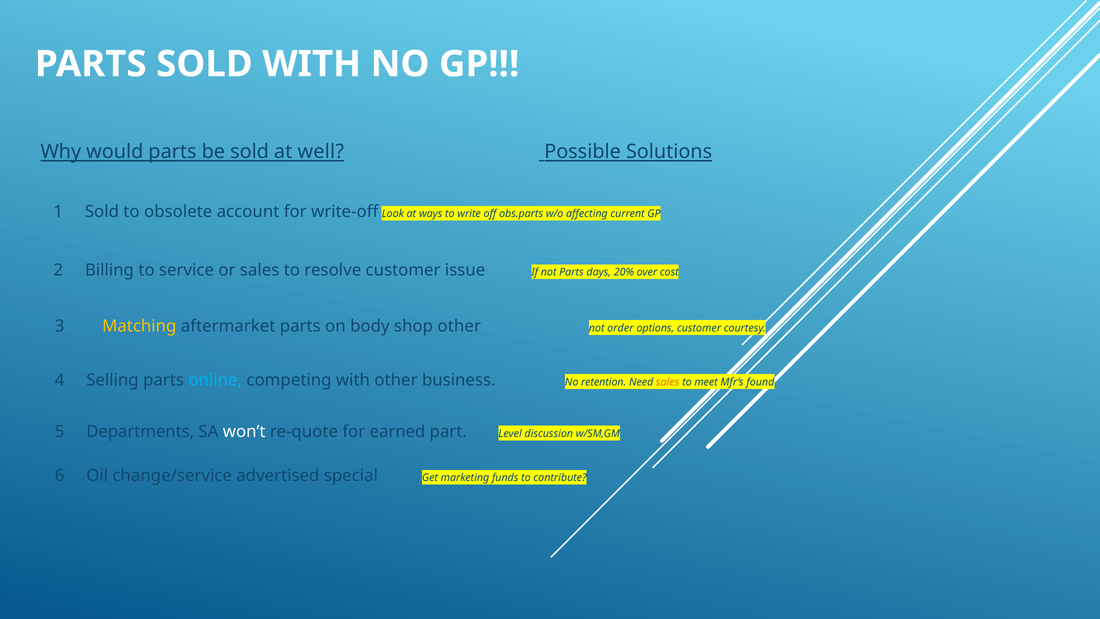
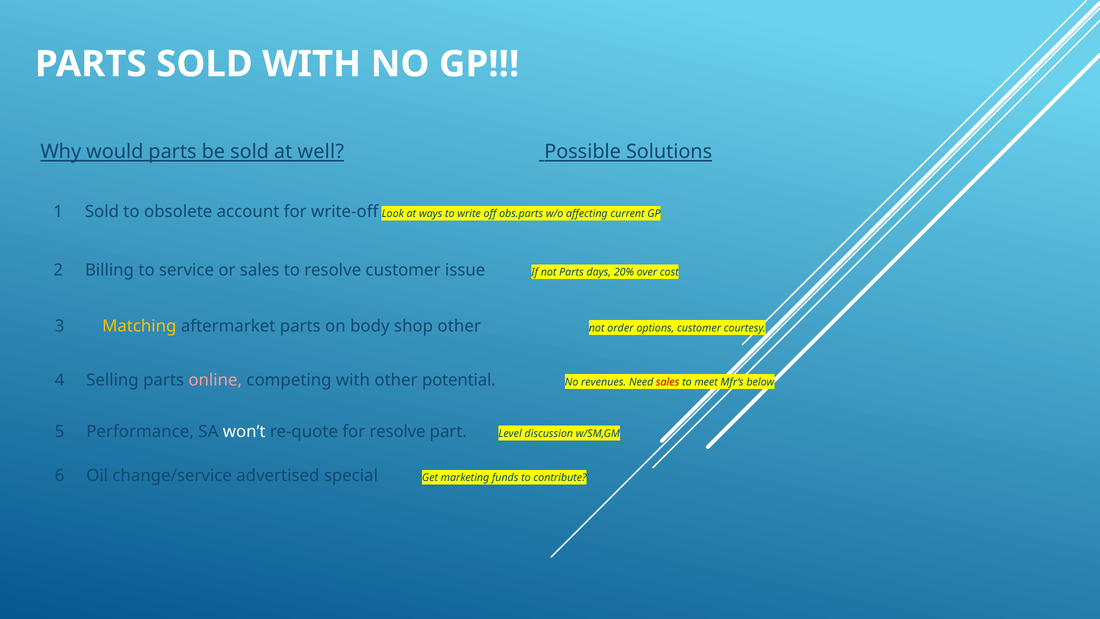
online colour: light blue -> pink
business: business -> potential
retention: retention -> revenues
sales at (668, 382) colour: orange -> red
found: found -> below
Departments: Departments -> Performance
for earned: earned -> resolve
